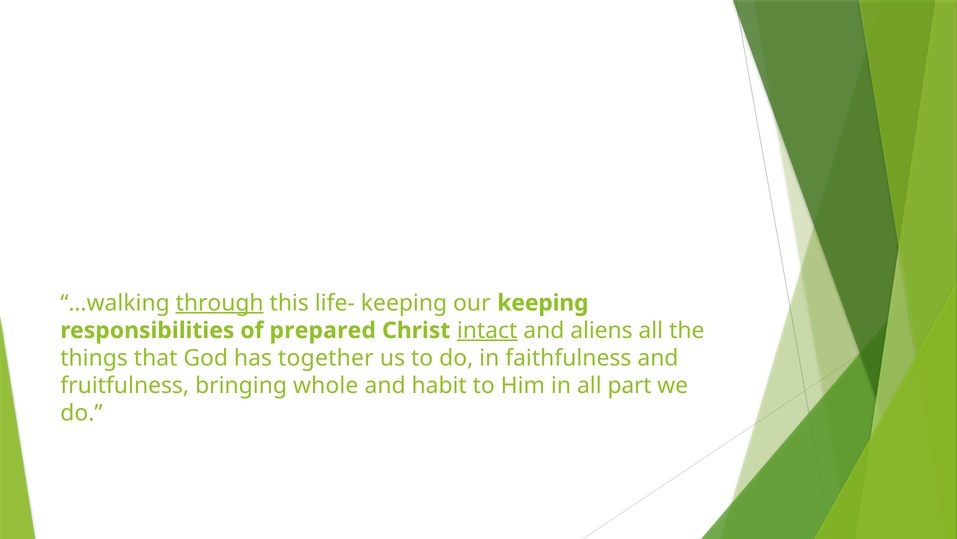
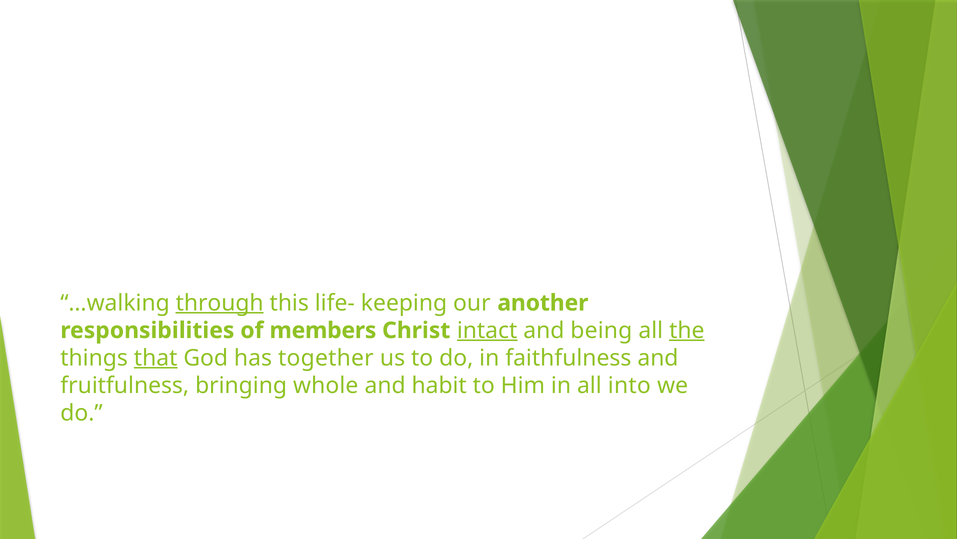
our keeping: keeping -> another
prepared: prepared -> members
aliens: aliens -> being
the underline: none -> present
that underline: none -> present
part: part -> into
